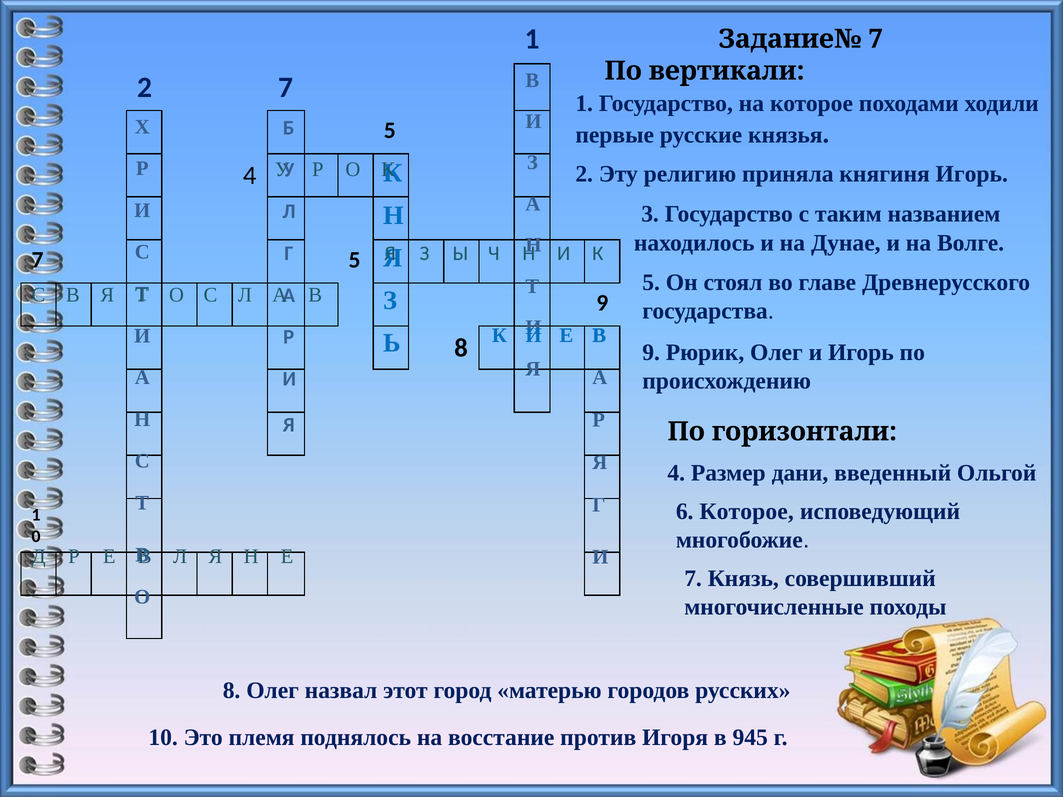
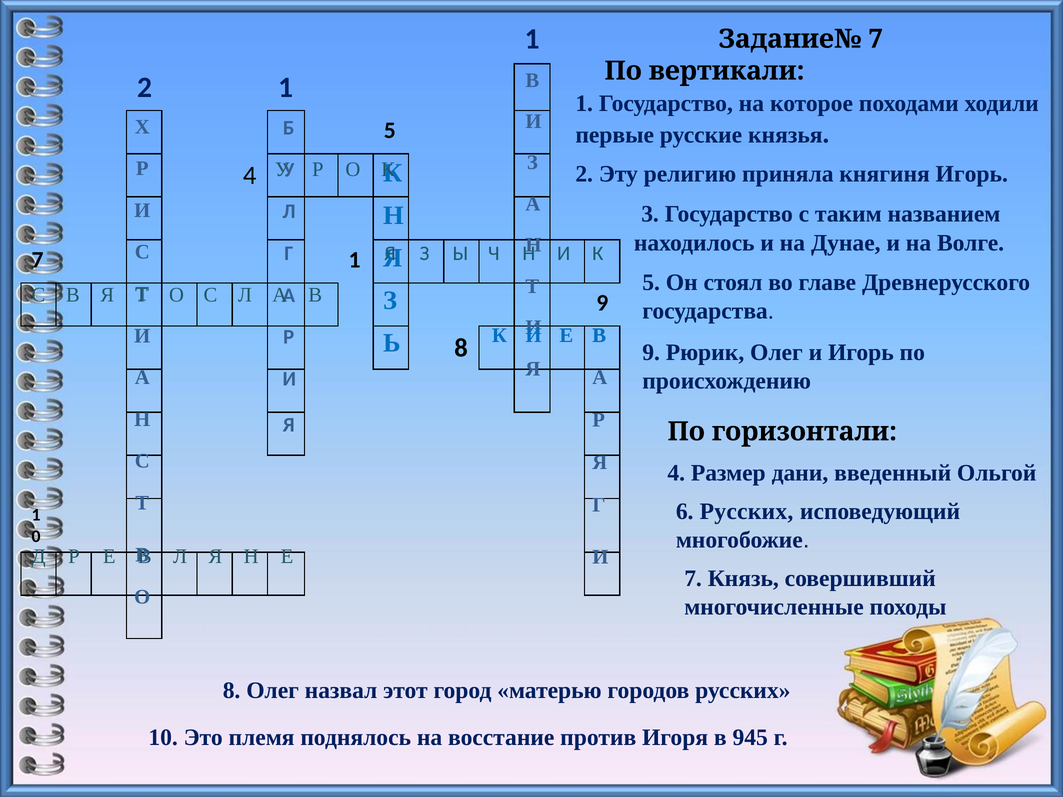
2 7: 7 -> 1
5 at (355, 260): 5 -> 1
6 Которое: Которое -> Русских
